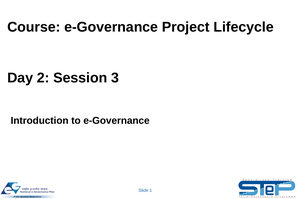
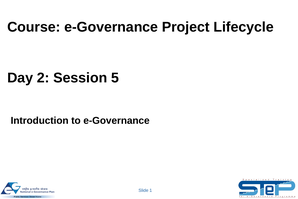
3: 3 -> 5
